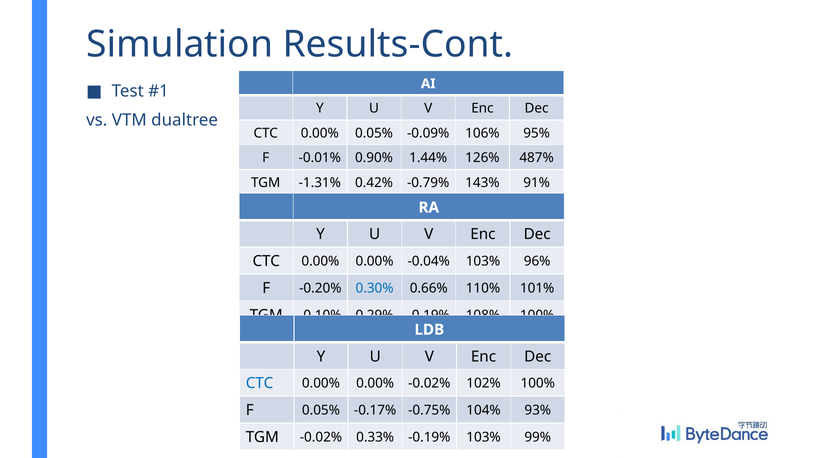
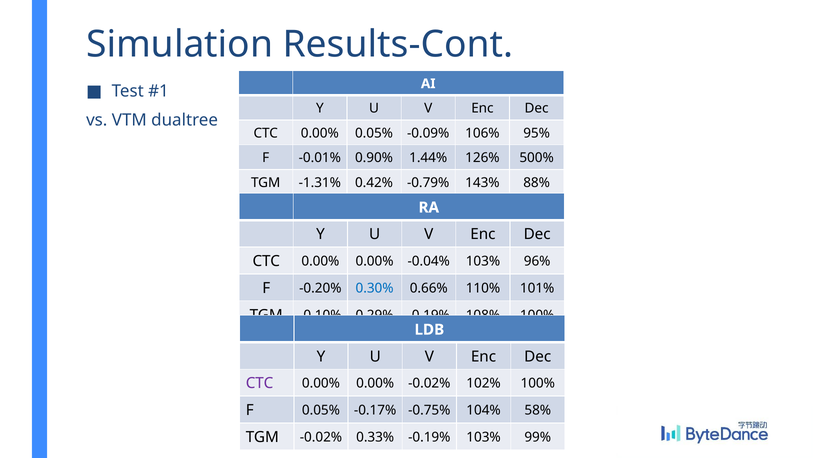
487%: 487% -> 500%
91%: 91% -> 88%
CTC at (260, 383) colour: blue -> purple
93%: 93% -> 58%
